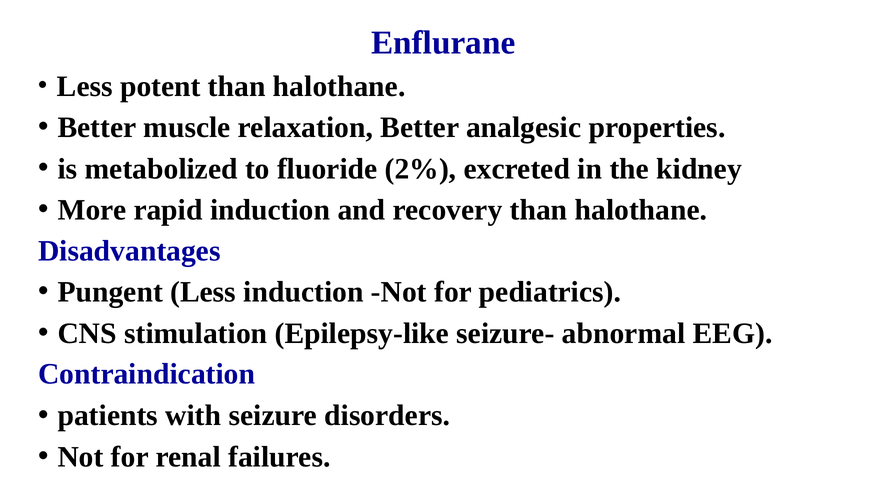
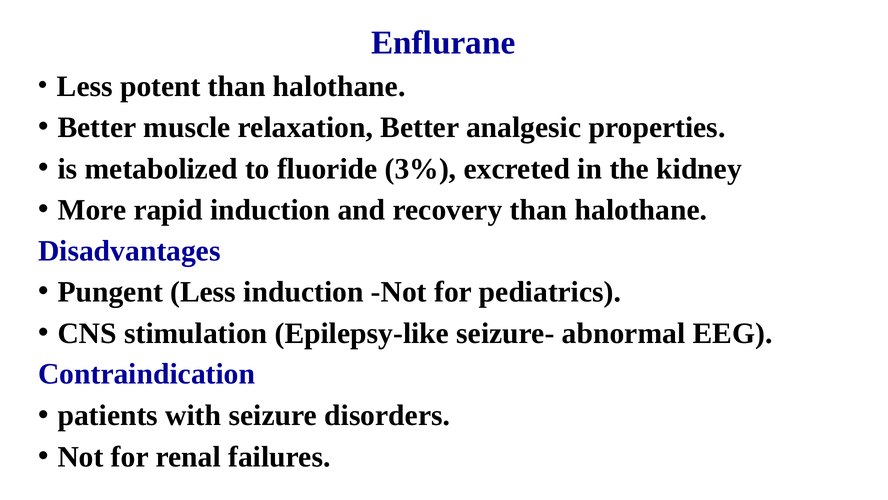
2%: 2% -> 3%
